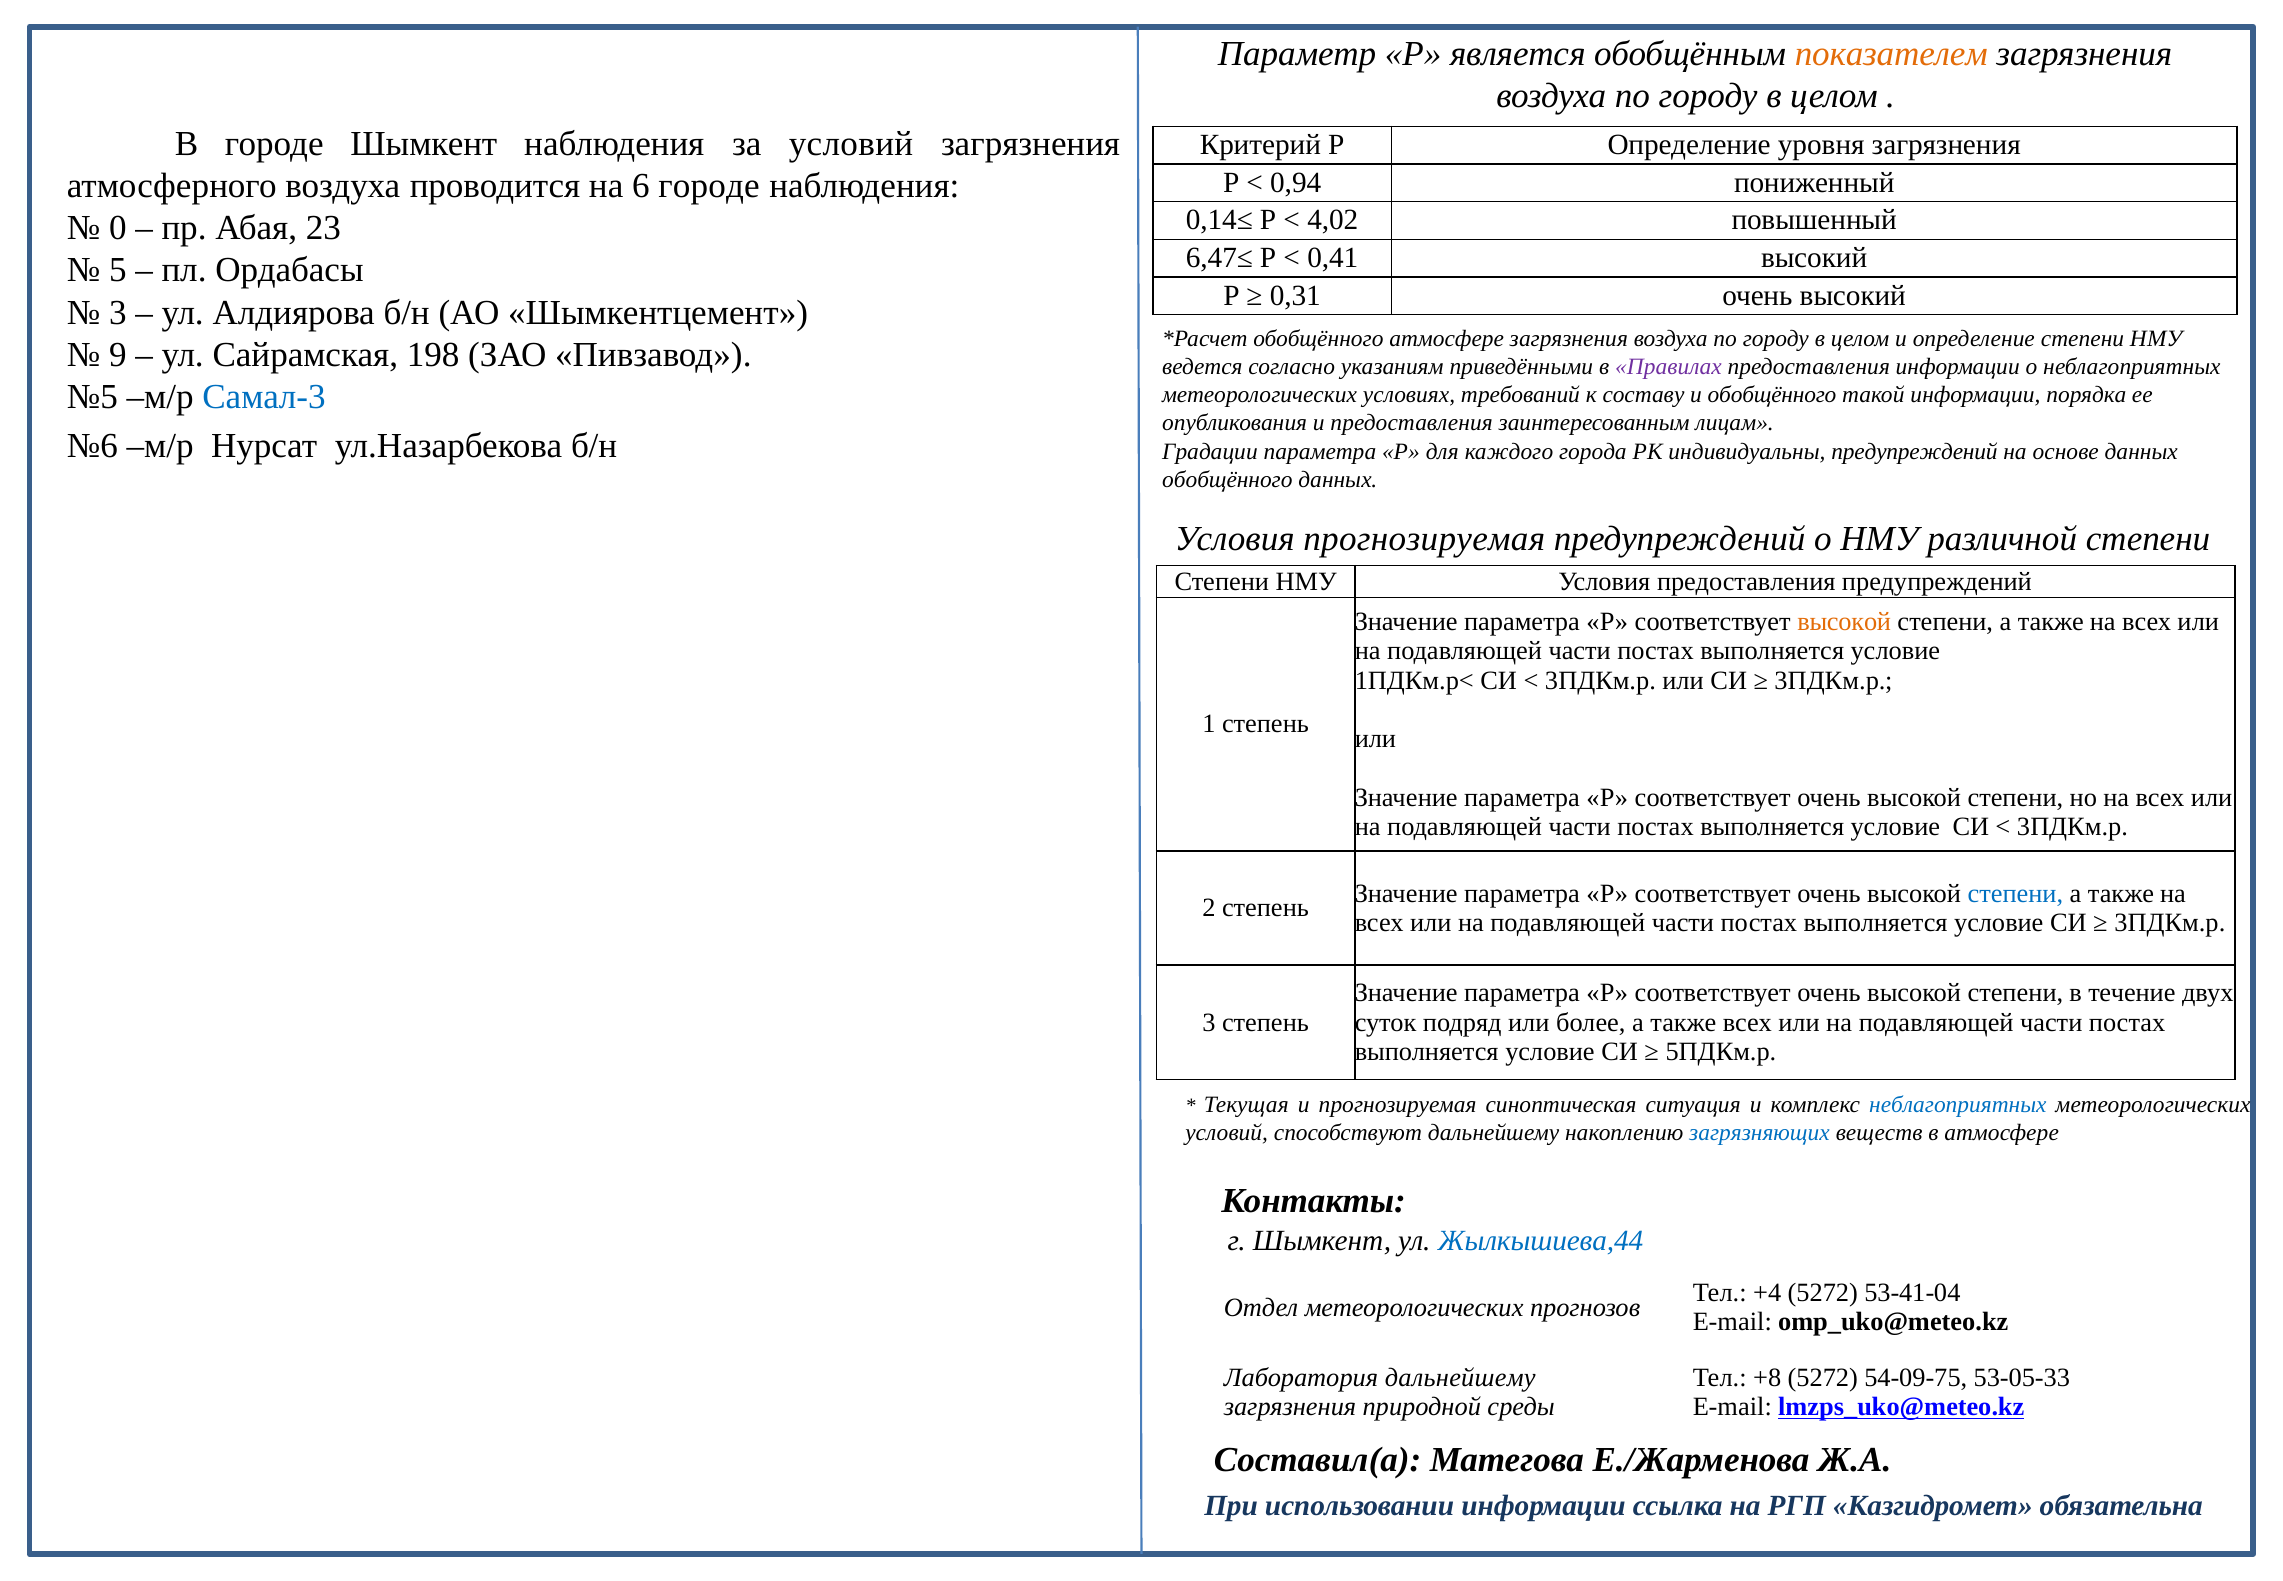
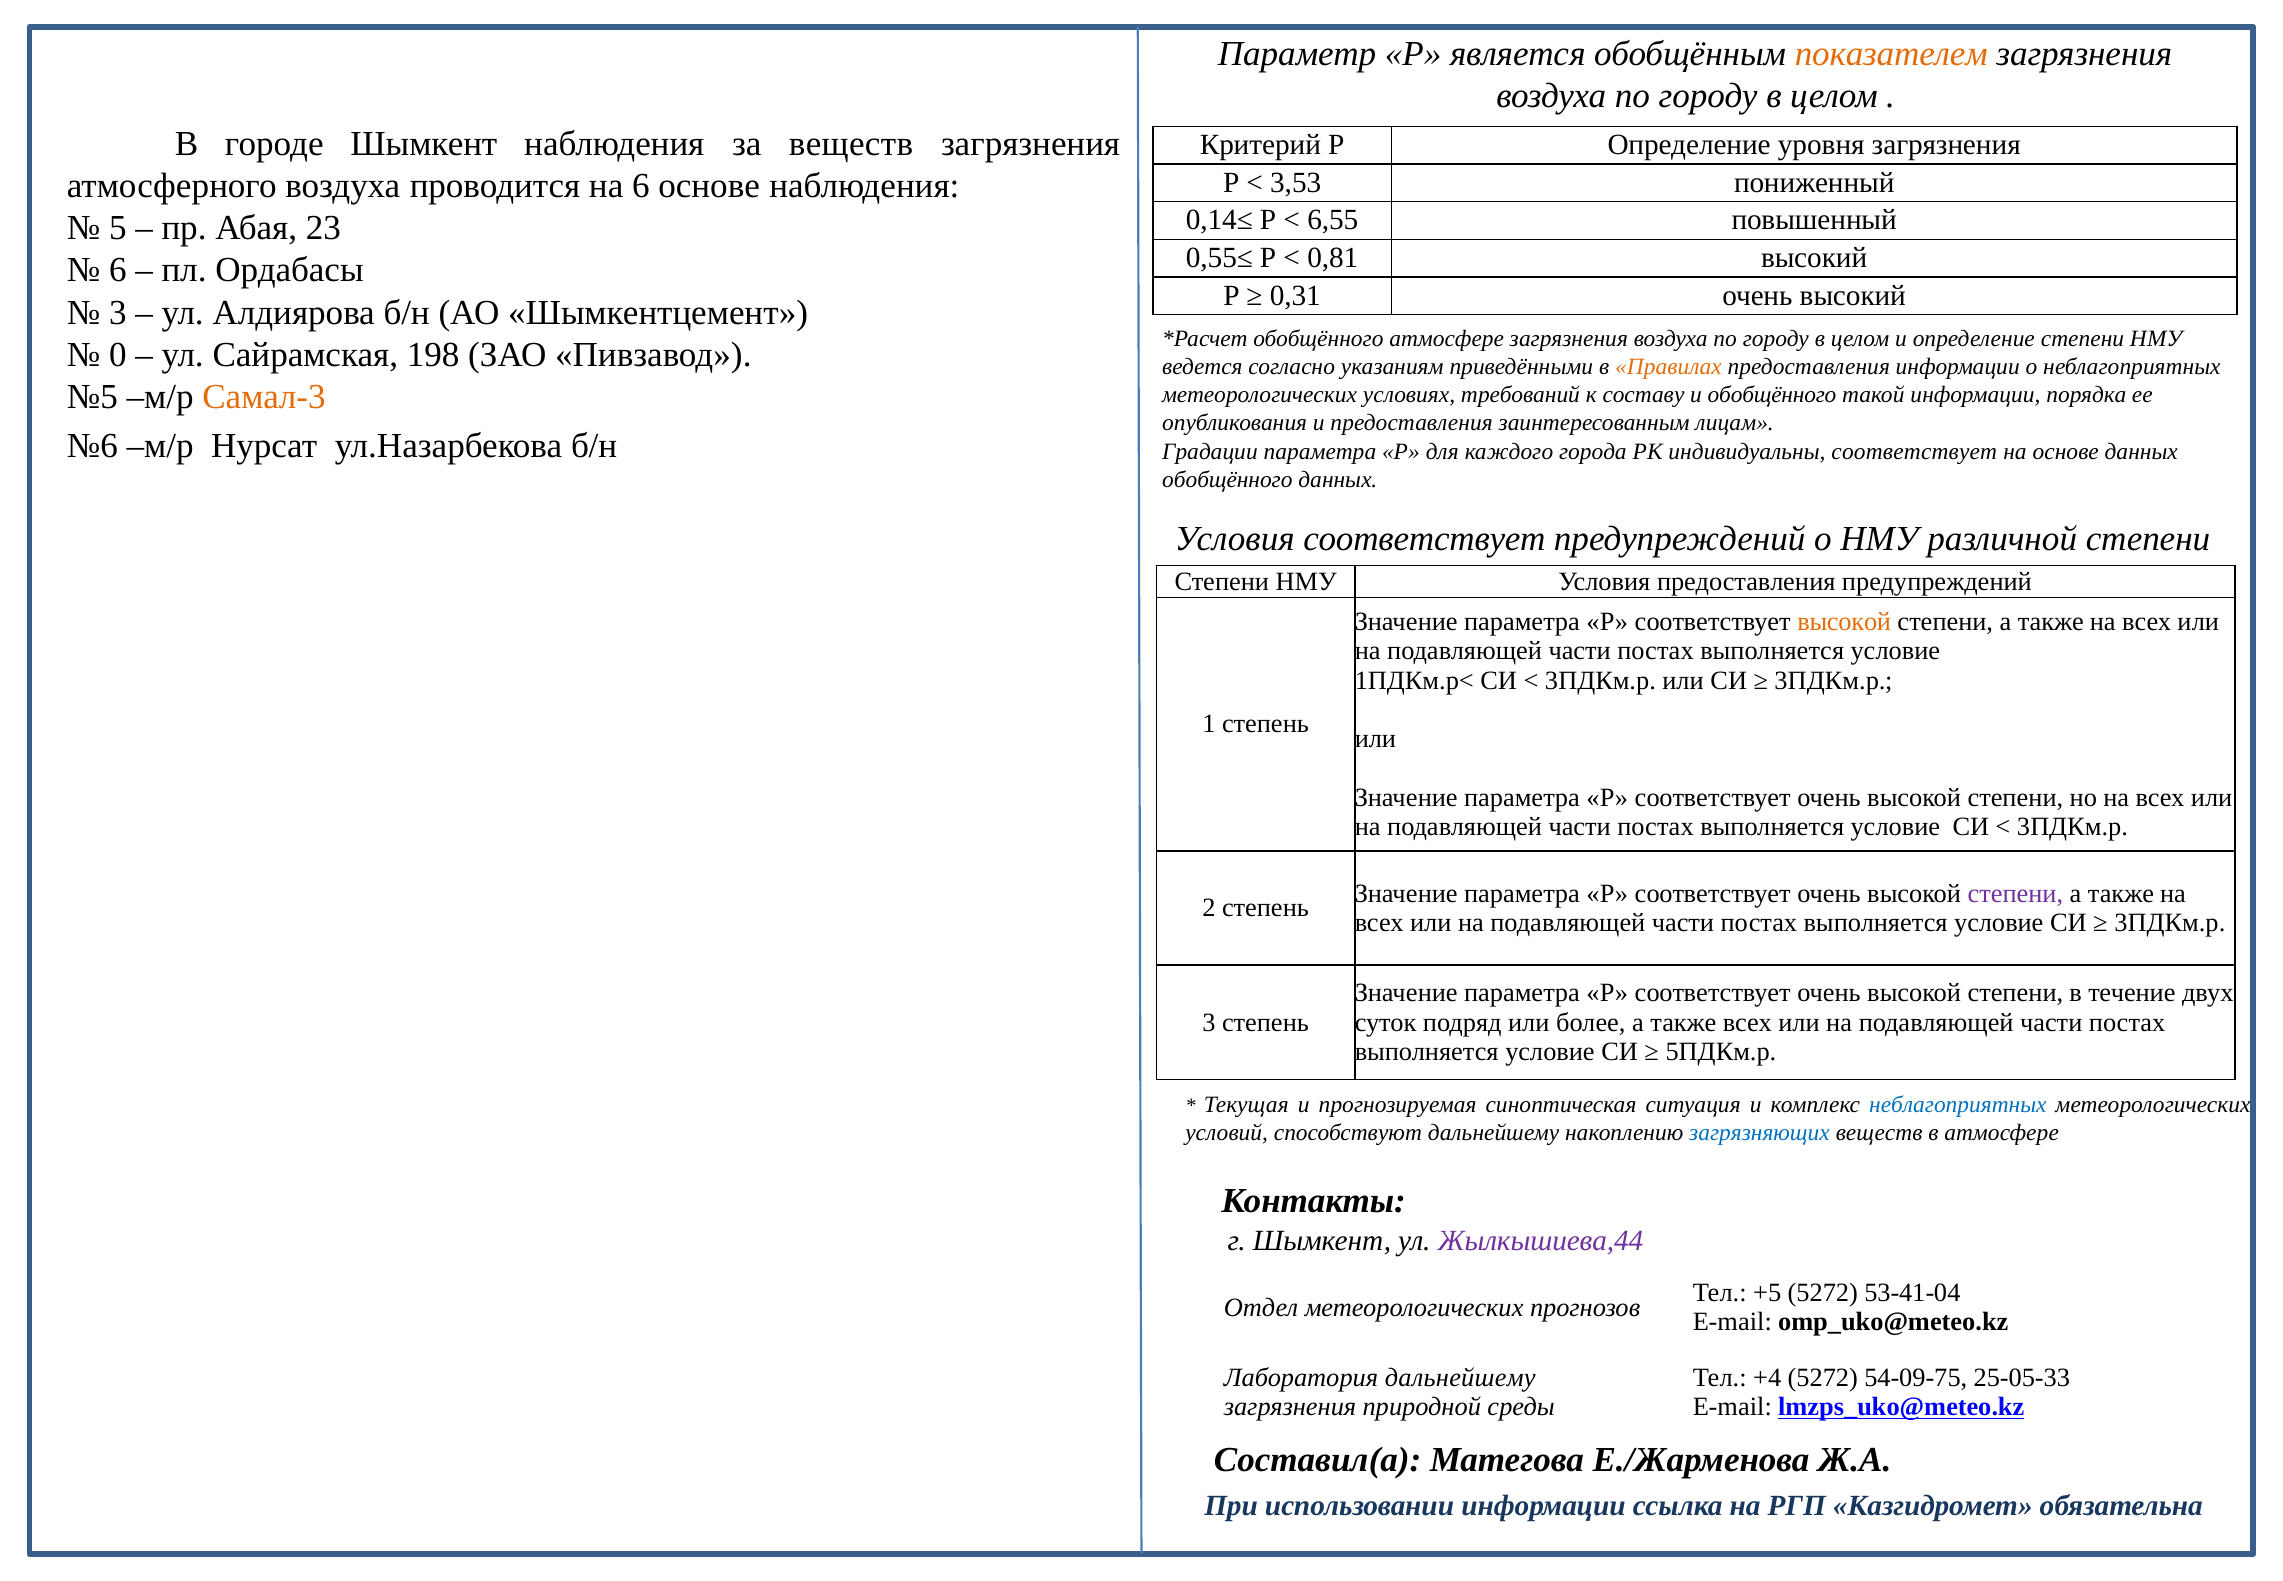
за условий: условий -> веществ
0,94: 0,94 -> 3,53
6 городе: городе -> основе
4,02: 4,02 -> 6,55
0: 0 -> 5
6,47≤: 6,47≤ -> 0,55≤
0,41: 0,41 -> 0,81
5 at (118, 270): 5 -> 6
9: 9 -> 0
Правилах colour: purple -> orange
Самал-3 colour: blue -> orange
индивидуальны предупреждений: предупреждений -> соответствует
Условия прогнозируемая: прогнозируемая -> соответствует
степени at (2015, 893) colour: blue -> purple
Жылкышиева,44 colour: blue -> purple
+4: +4 -> +5
+8: +8 -> +4
53-05-33: 53-05-33 -> 25-05-33
